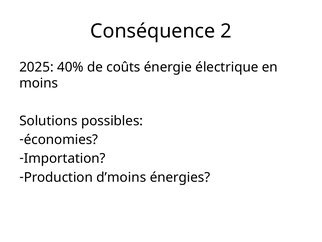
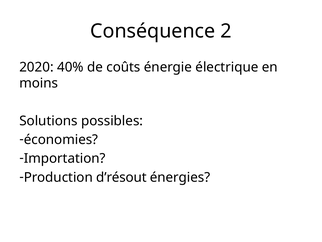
2025: 2025 -> 2020
d’moins: d’moins -> d’résout
